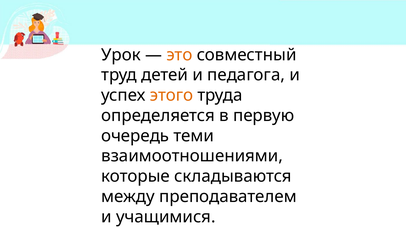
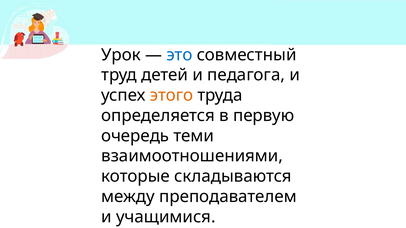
это colour: orange -> blue
